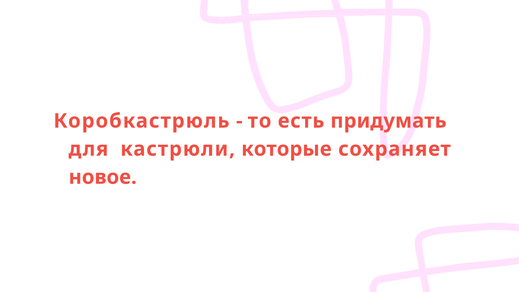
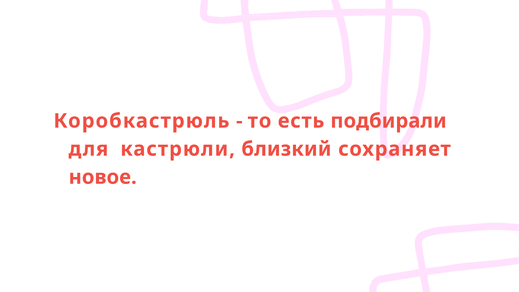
придумать: придумать -> подбирали
которые: которые -> близкий
